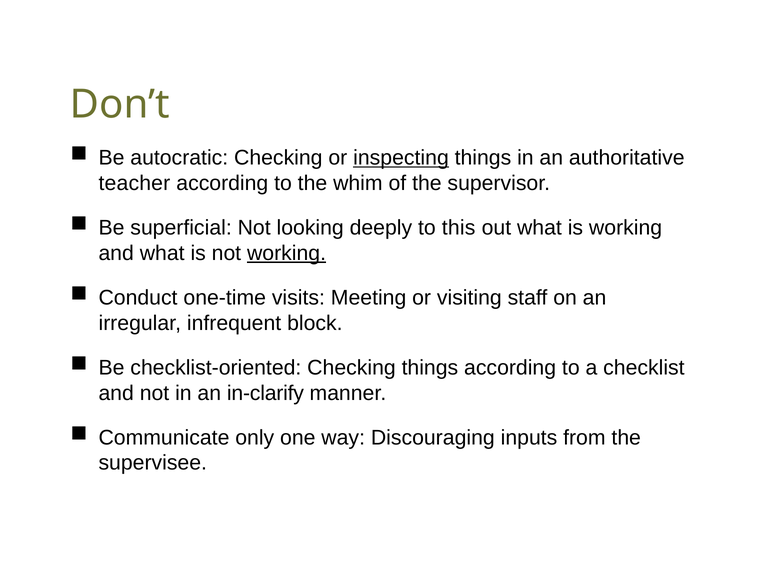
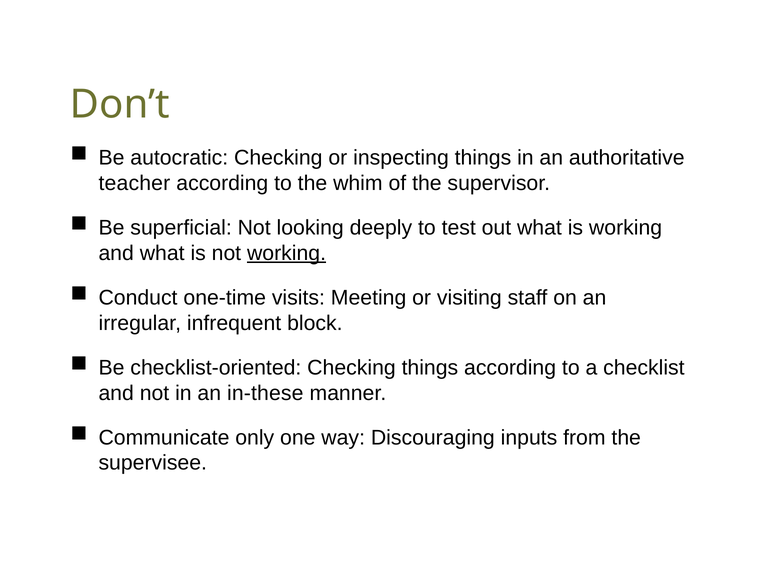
inspecting underline: present -> none
this: this -> test
in‐clarify: in‐clarify -> in‐these
